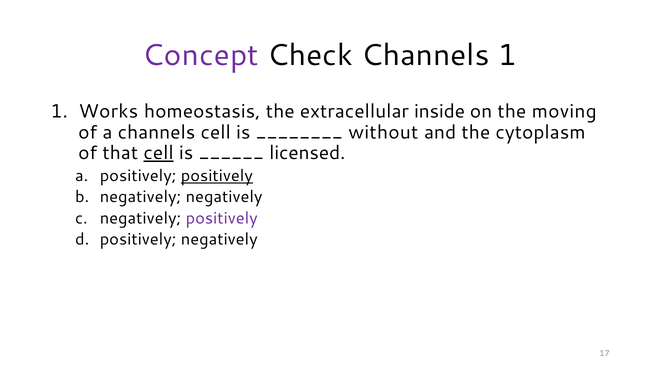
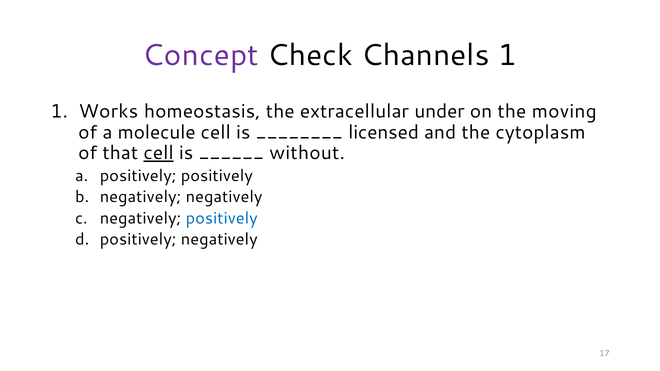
inside: inside -> under
a channels: channels -> molecule
without: without -> licensed
licensed: licensed -> without
positively at (217, 176) underline: present -> none
positively at (222, 218) colour: purple -> blue
